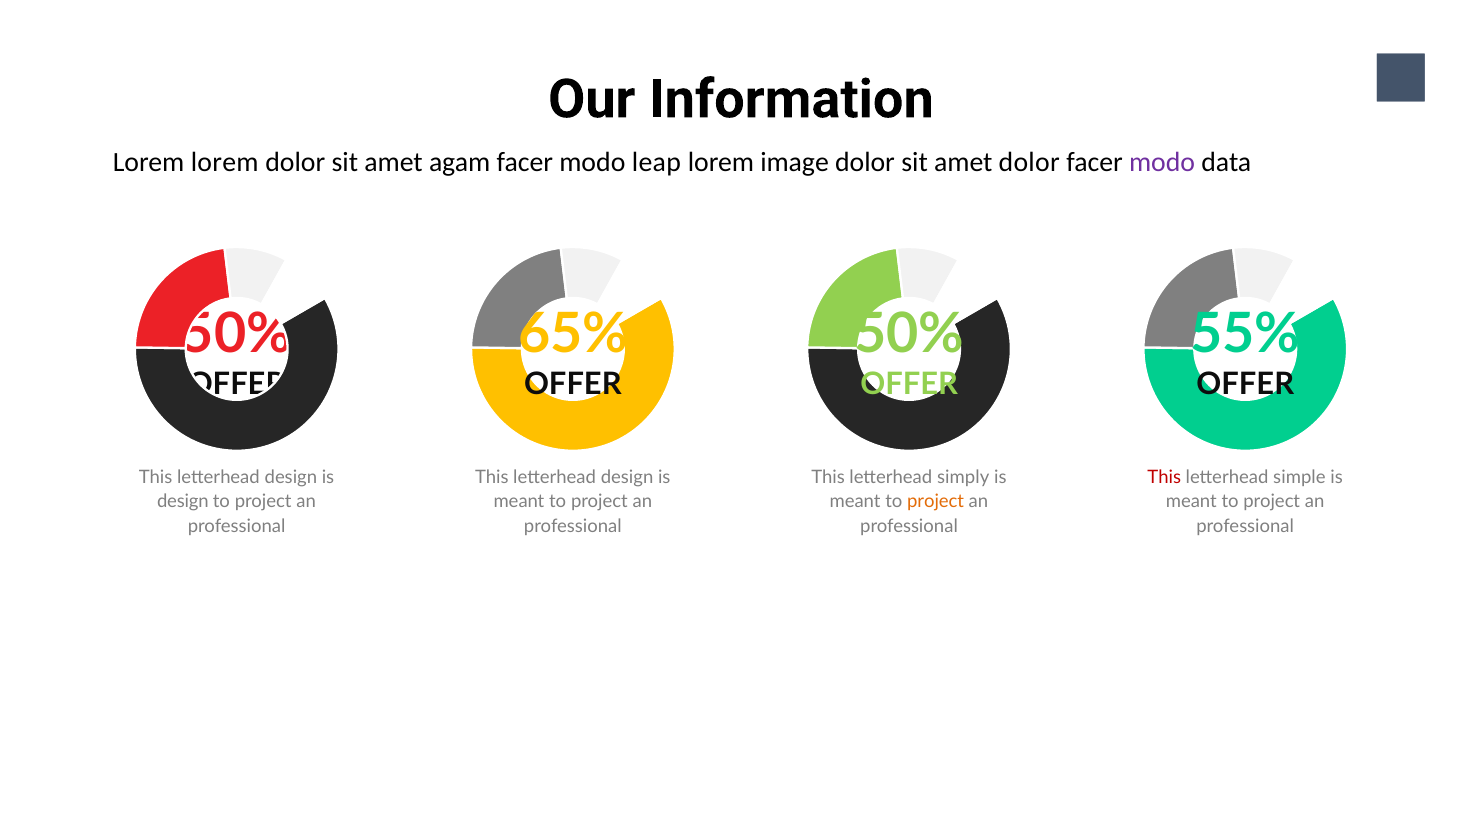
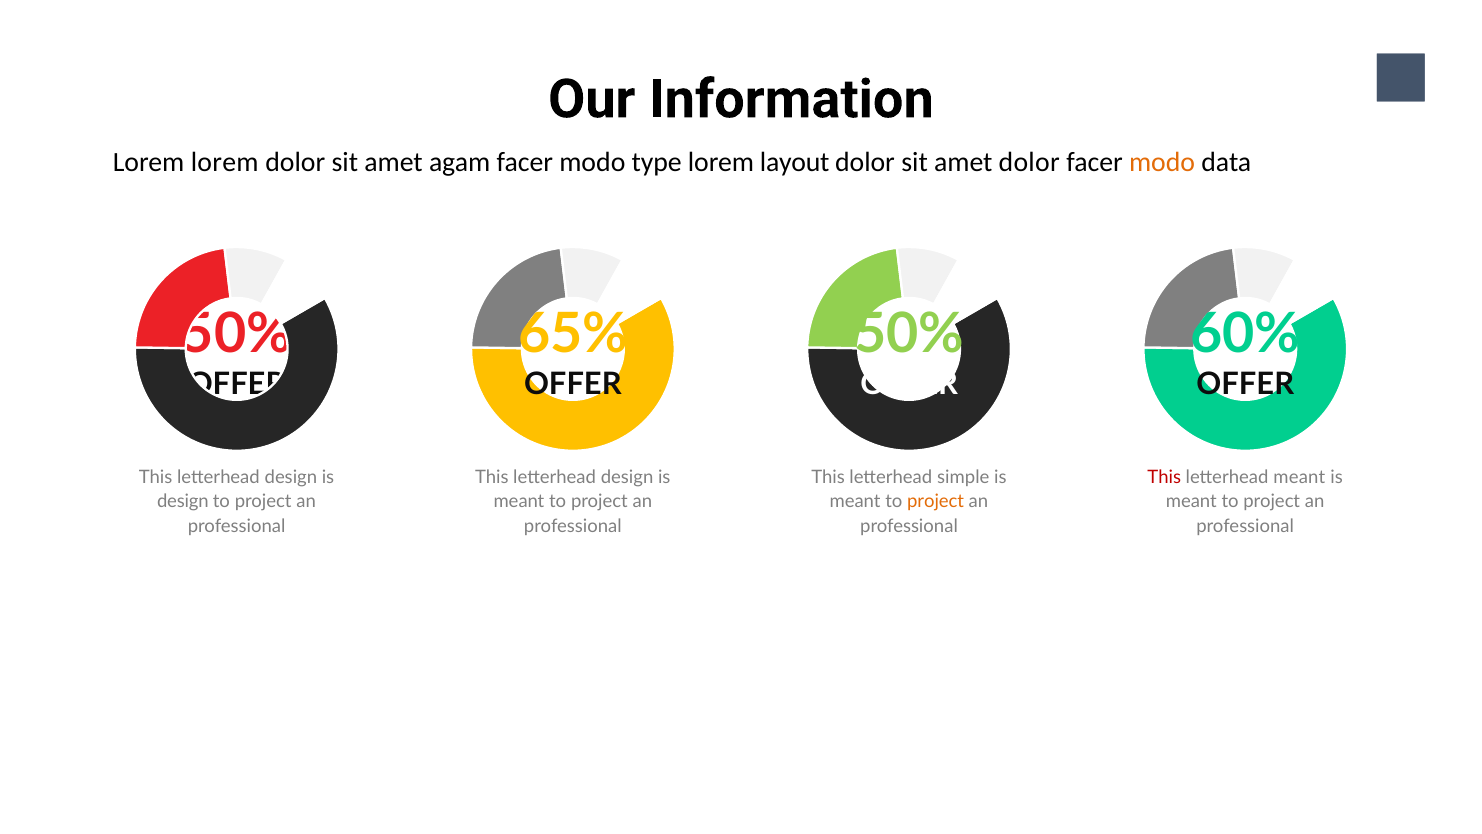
leap: leap -> type
image: image -> layout
modo at (1162, 162) colour: purple -> orange
55%: 55% -> 60%
OFFER at (909, 384) colour: light green -> white
simply: simply -> simple
letterhead simple: simple -> meant
